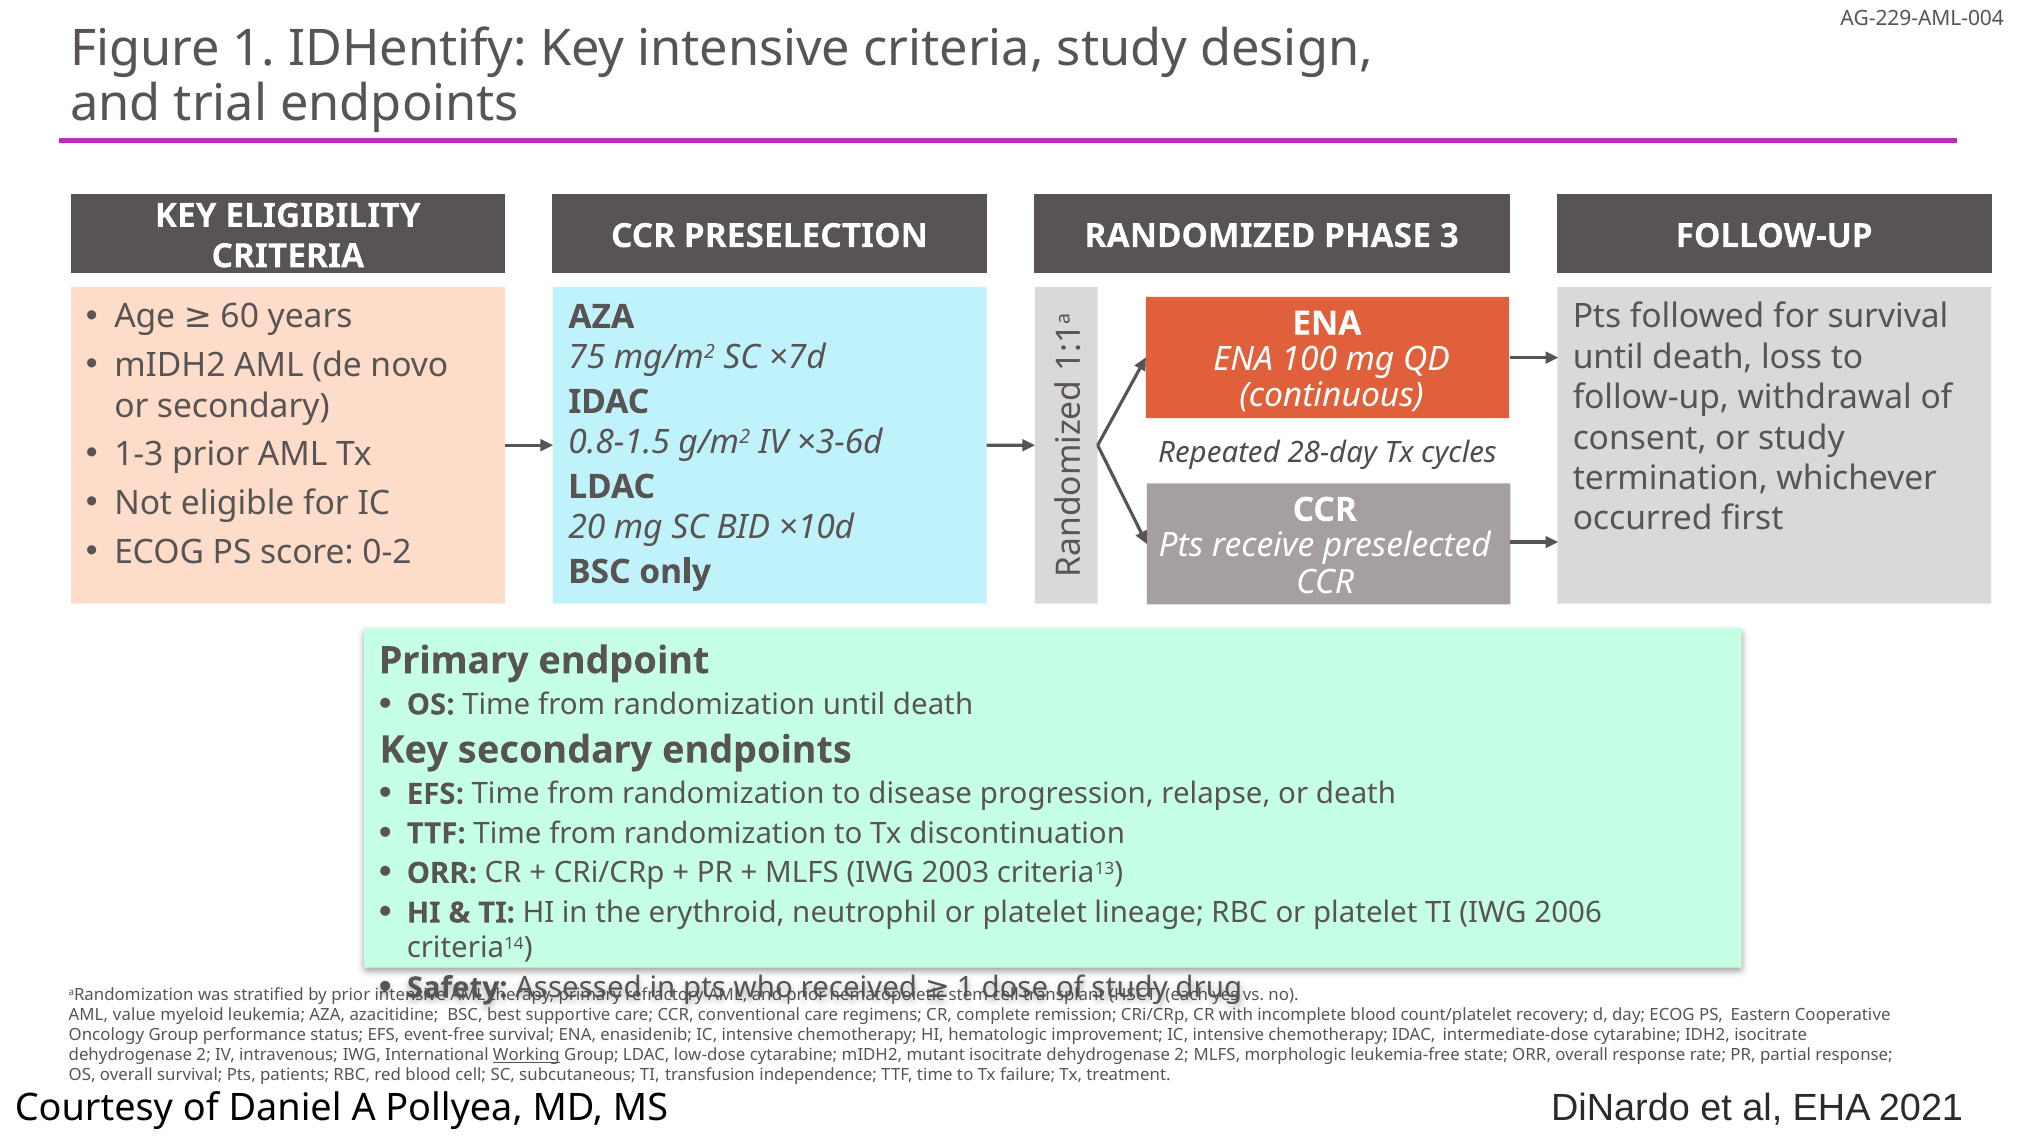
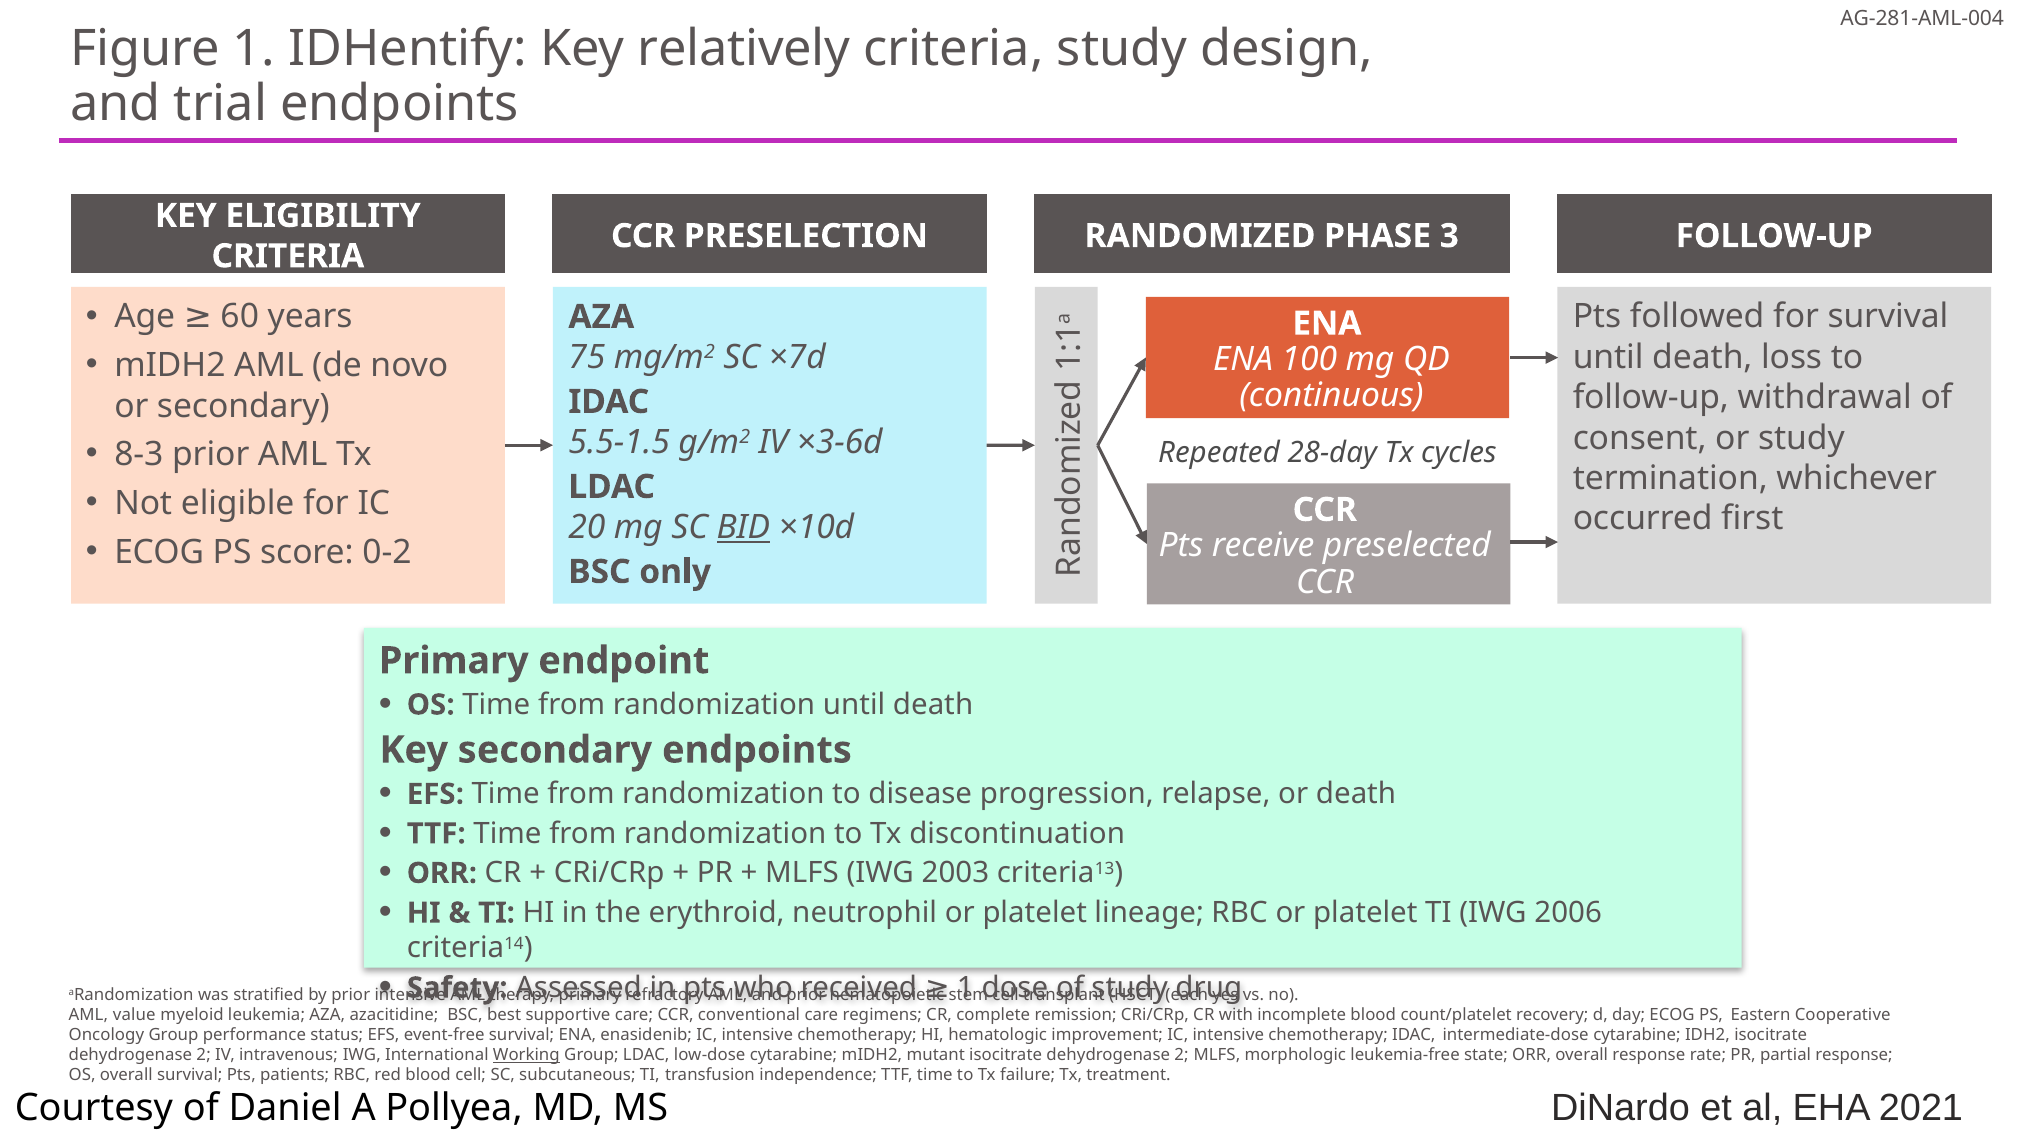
AG-229-AML-004: AG-229-AML-004 -> AG-281-AML-004
Key intensive: intensive -> relatively
0.8-1.5: 0.8-1.5 -> 5.5-1.5
1-3: 1-3 -> 8-3
BID underline: none -> present
